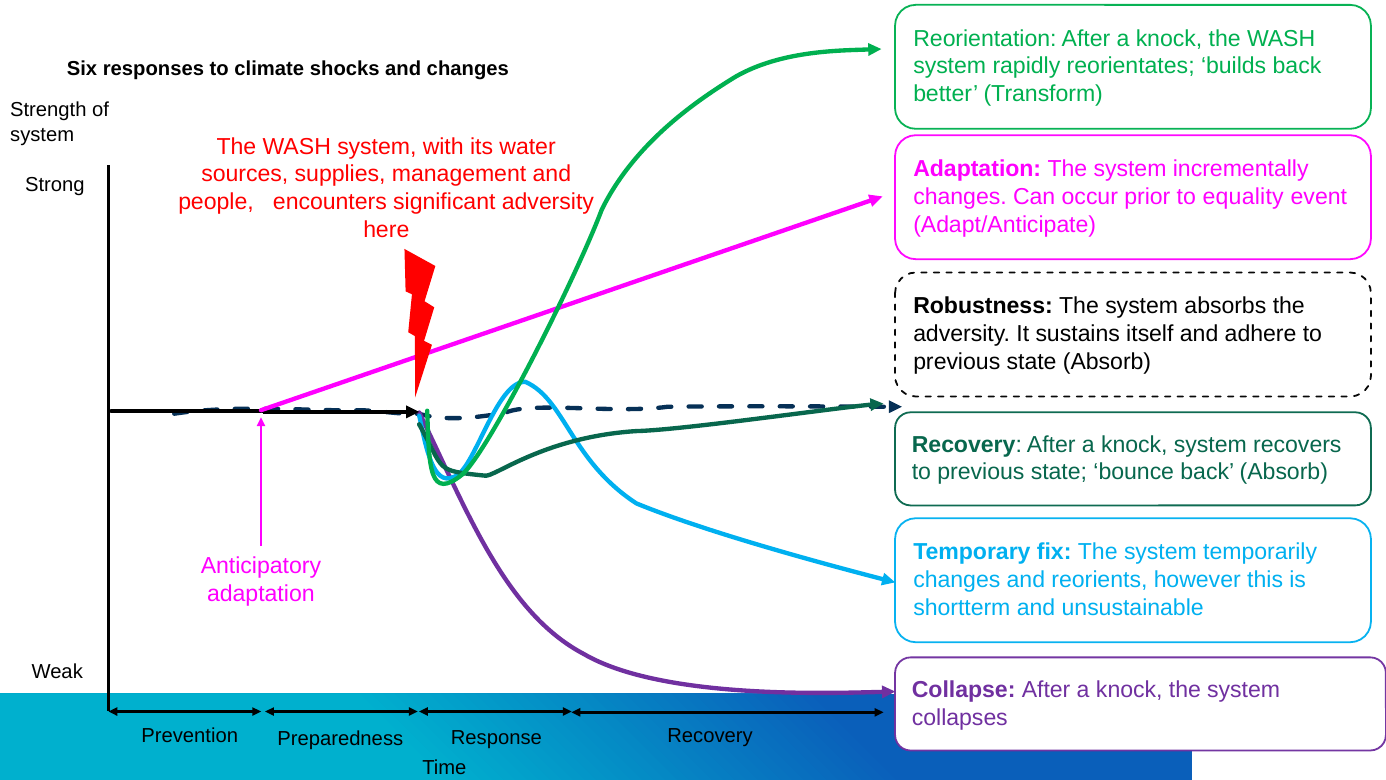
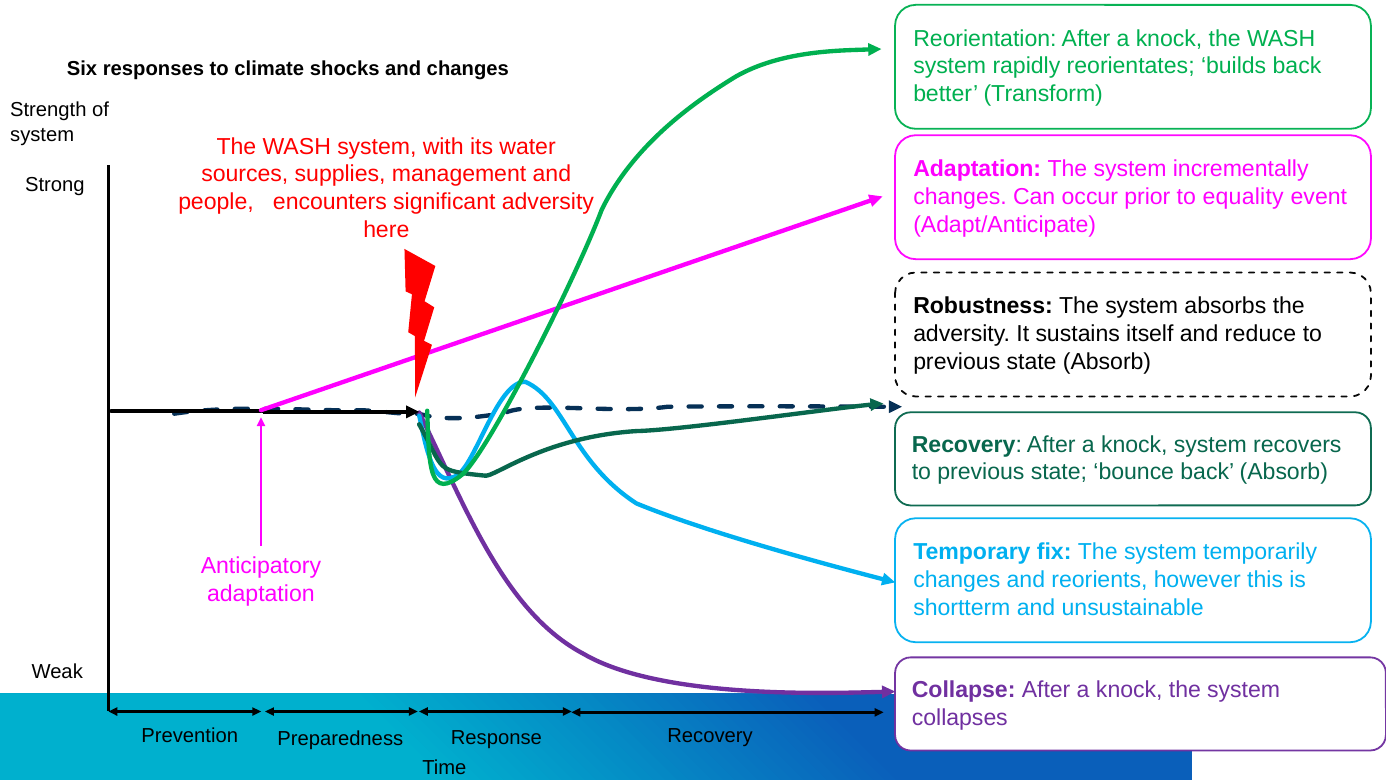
adhere: adhere -> reduce
